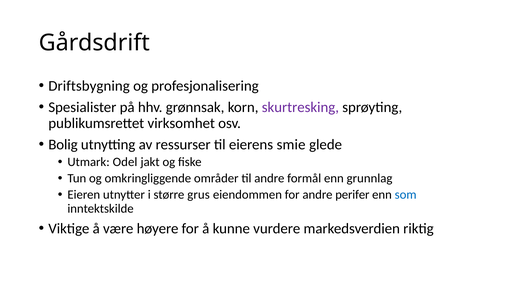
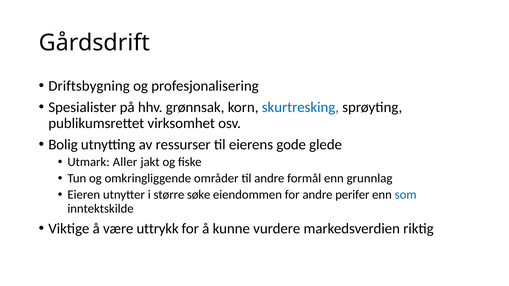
skurtresking colour: purple -> blue
smie: smie -> gode
Odel: Odel -> Aller
grus: grus -> søke
høyere: høyere -> uttrykk
